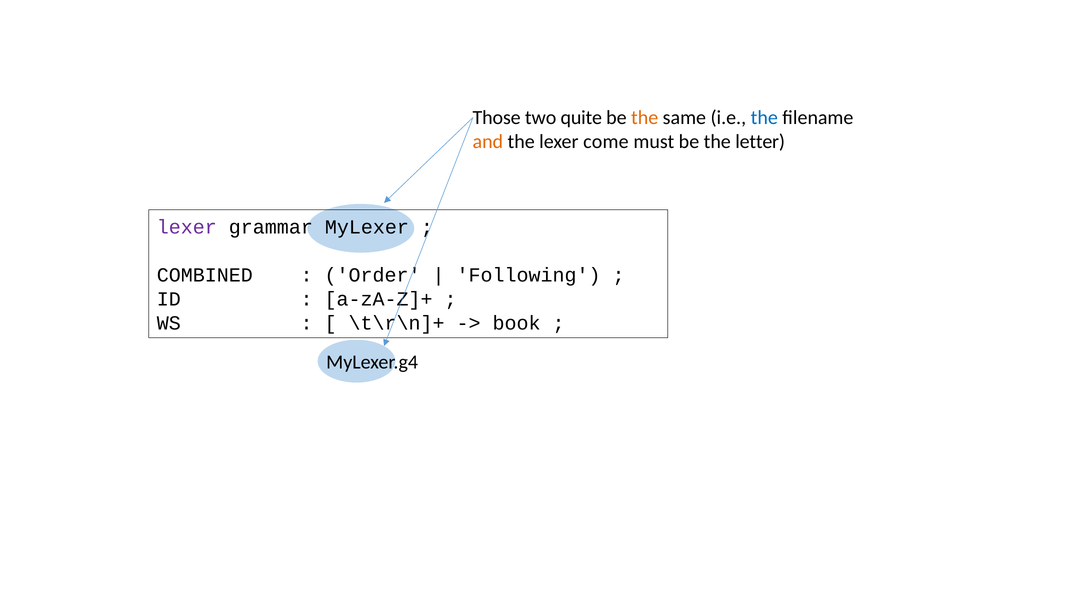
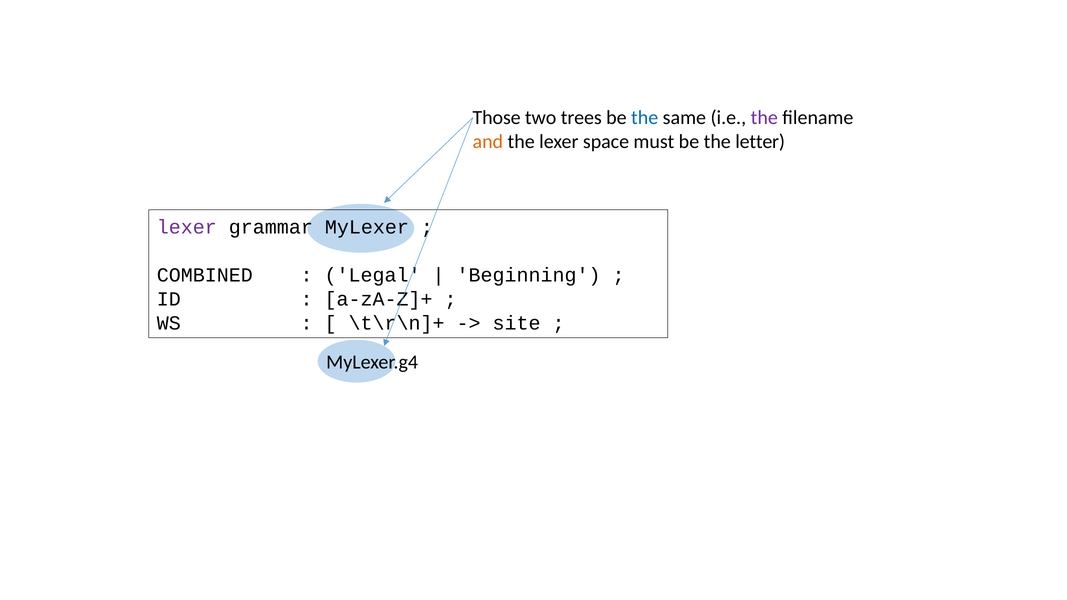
quite: quite -> trees
the at (645, 118) colour: orange -> blue
the at (764, 118) colour: blue -> purple
come: come -> space
Order: Order -> Legal
Following: Following -> Beginning
book: book -> site
